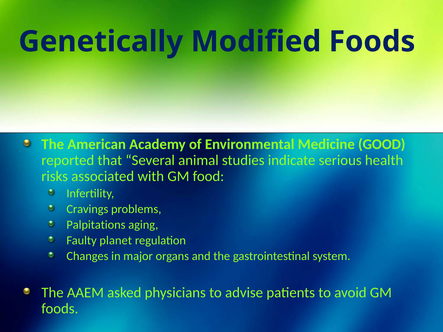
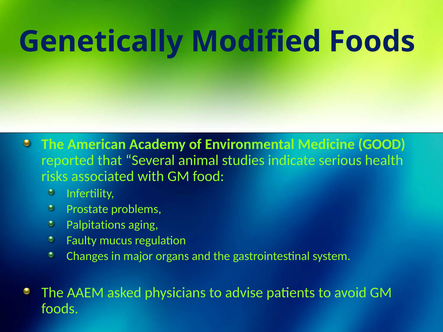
Cravings: Cravings -> Prostate
planet: planet -> mucus
